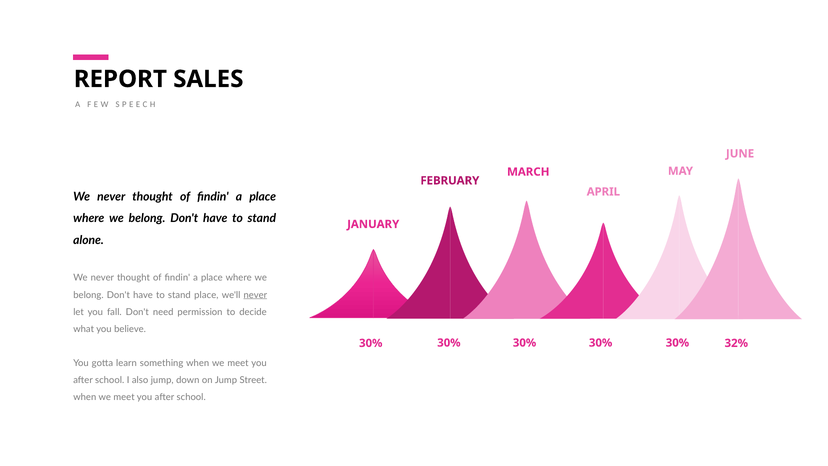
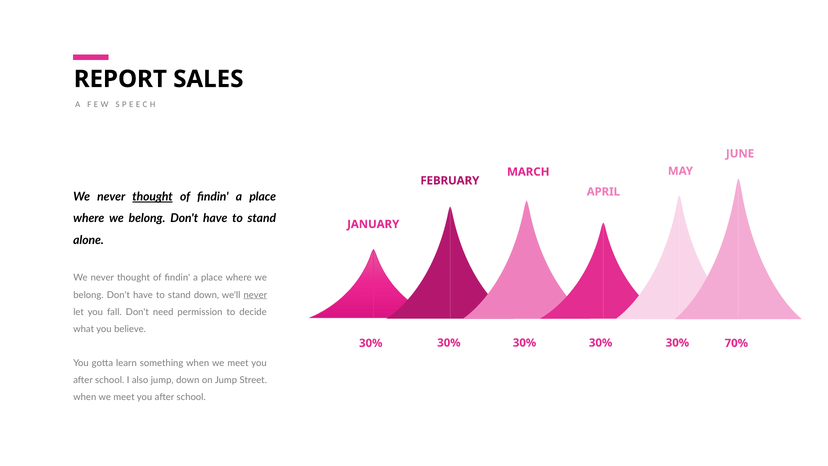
thought at (153, 197) underline: none -> present
stand place: place -> down
32%: 32% -> 70%
